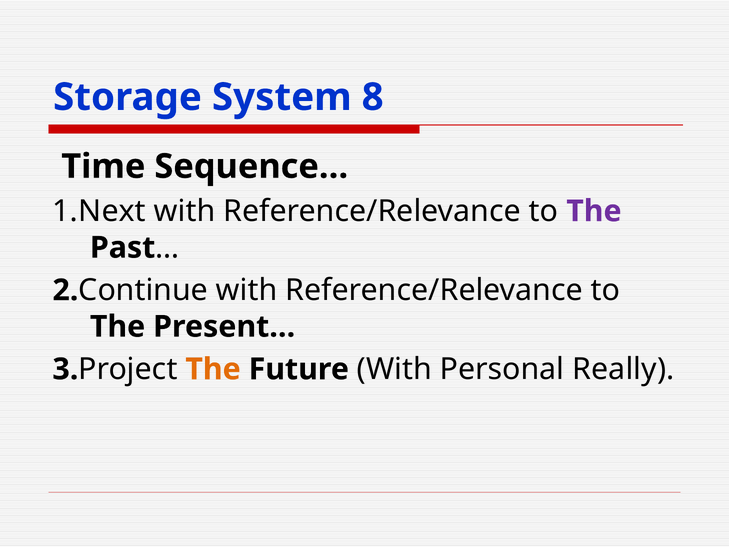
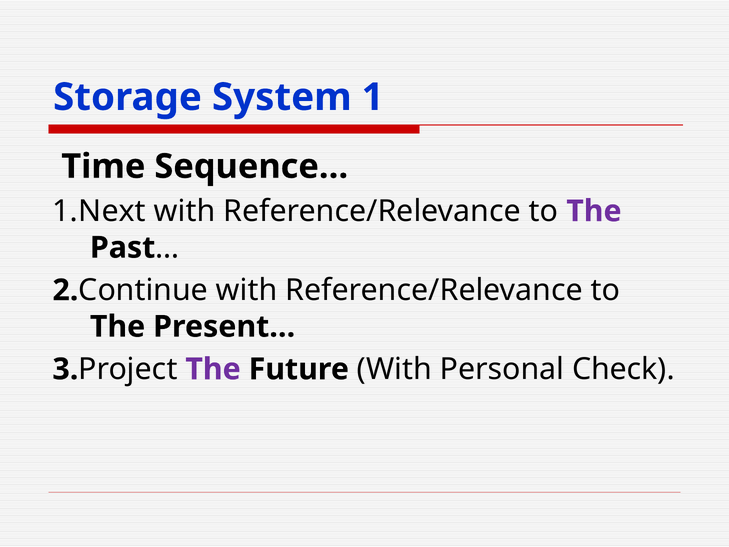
8: 8 -> 1
The at (213, 369) colour: orange -> purple
Really: Really -> Check
